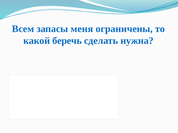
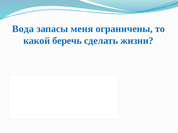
Всем: Всем -> Вода
нужна: нужна -> жизни
